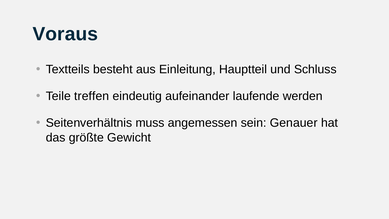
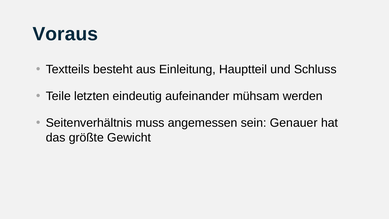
treffen: treffen -> letzten
laufende: laufende -> mühsam
